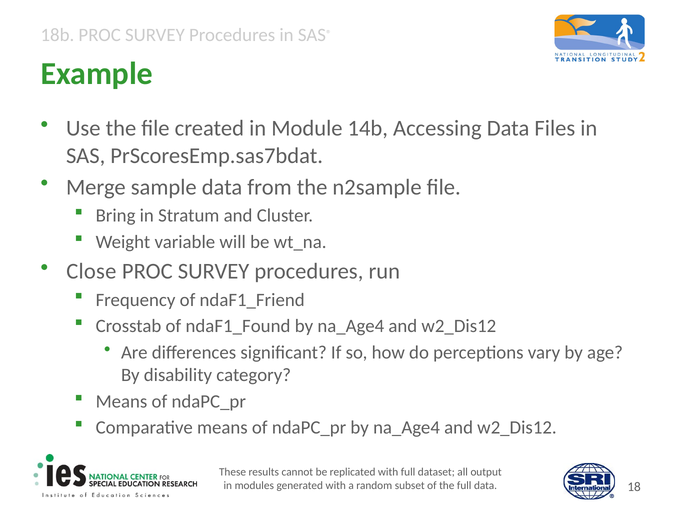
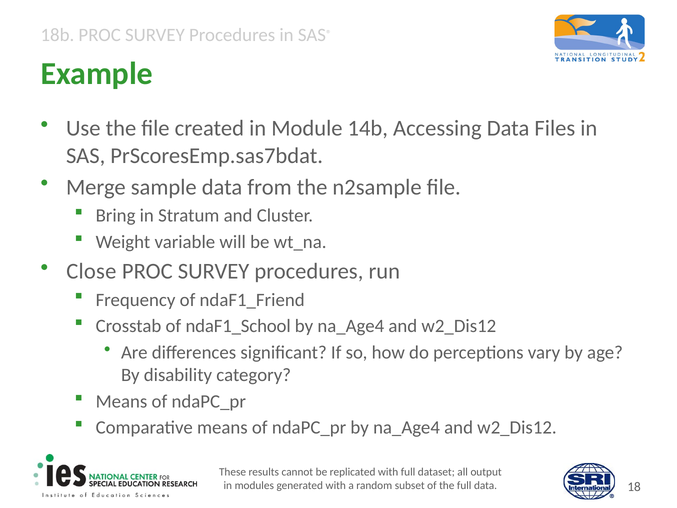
ndaF1_Found: ndaF1_Found -> ndaF1_School
